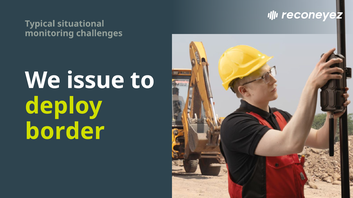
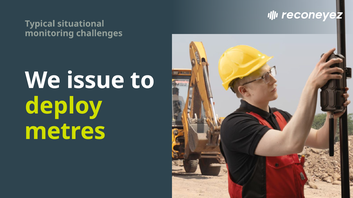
border: border -> metres
